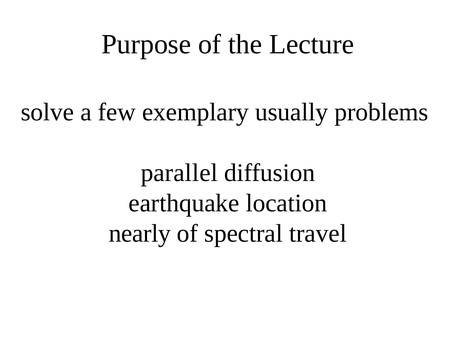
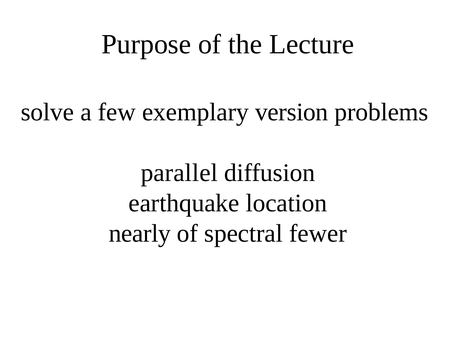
usually: usually -> version
travel: travel -> fewer
